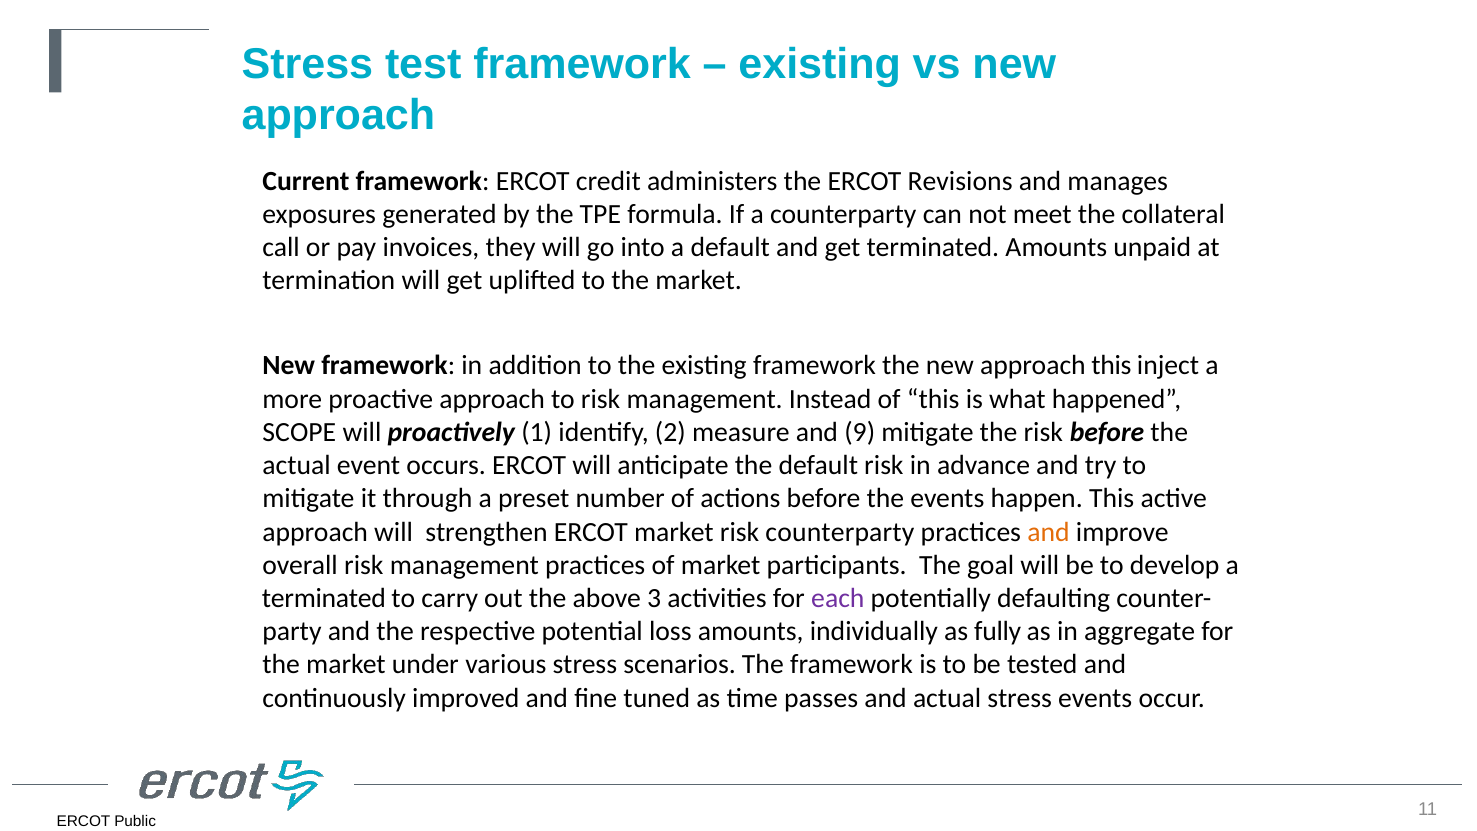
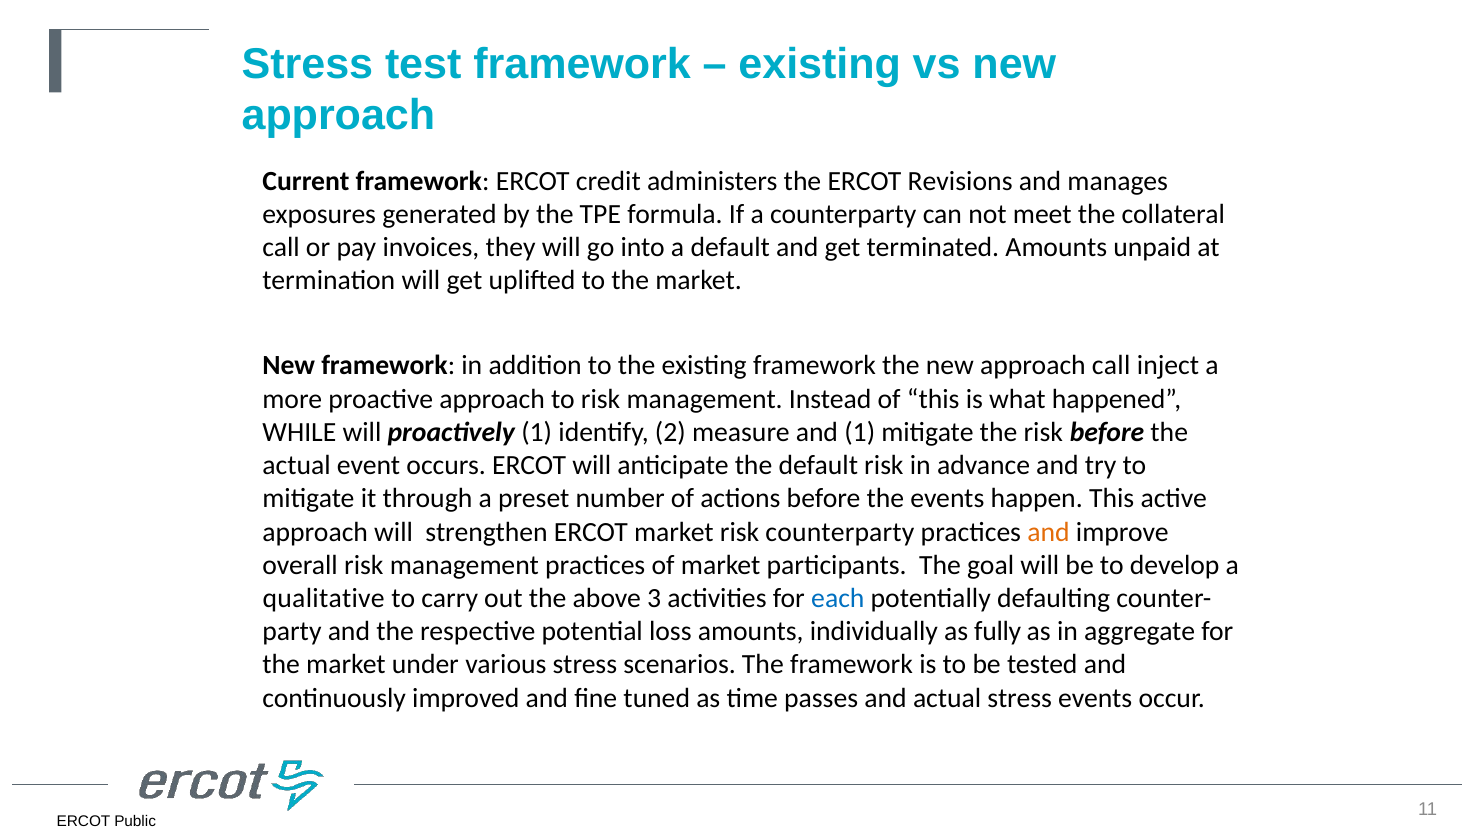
approach this: this -> call
SCOPE: SCOPE -> WHILE
and 9: 9 -> 1
terminated at (324, 598): terminated -> qualitative
each colour: purple -> blue
